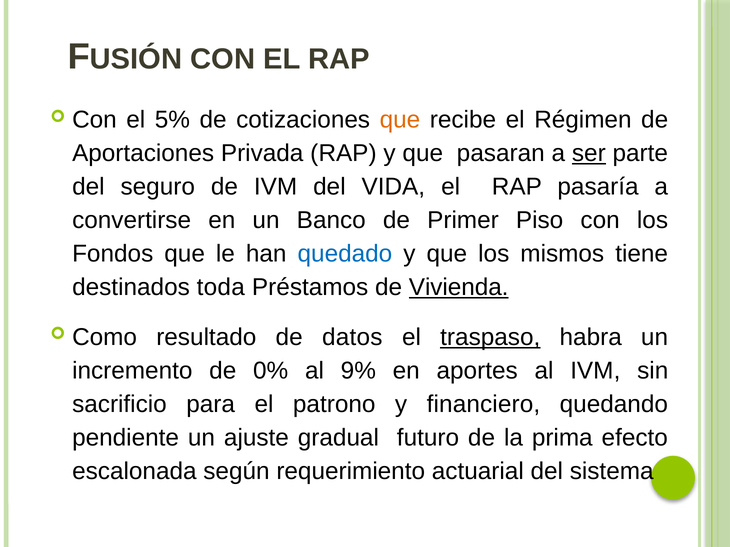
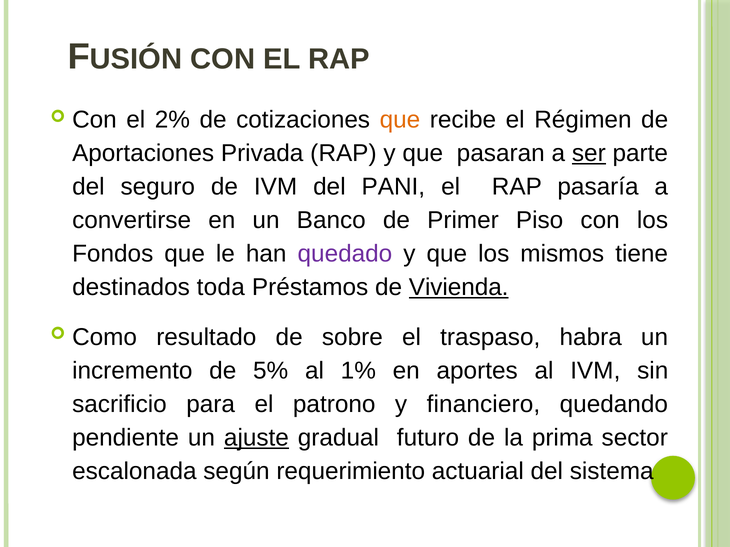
5%: 5% -> 2%
VIDA: VIDA -> PANI
quedado colour: blue -> purple
datos: datos -> sobre
traspaso underline: present -> none
0%: 0% -> 5%
9%: 9% -> 1%
ajuste underline: none -> present
efecto: efecto -> sector
